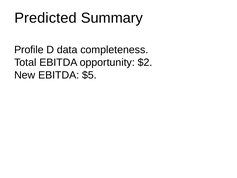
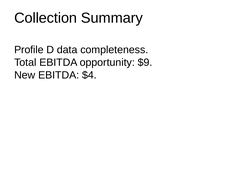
Predicted: Predicted -> Collection
$2: $2 -> $9
$5: $5 -> $4
